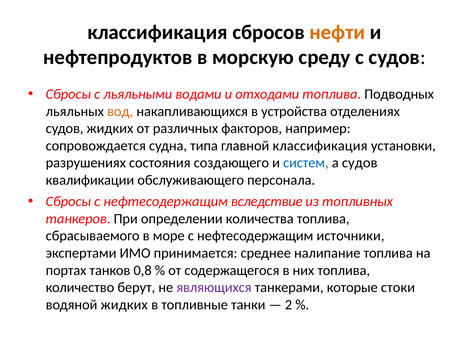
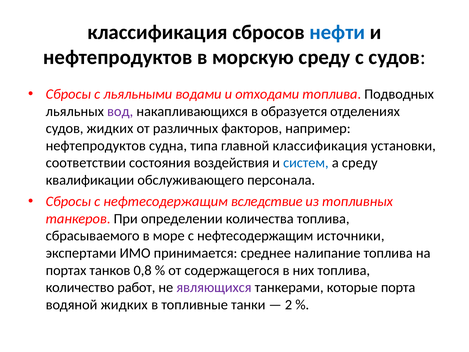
нефти colour: orange -> blue
вод colour: orange -> purple
устройства: устройства -> образуется
сопровождается at (96, 146): сопровождается -> нефтепродуктов
разрушениях: разрушениях -> соответствии
создающего: создающего -> воздействия
а судов: судов -> среду
берут: берут -> работ
стоки: стоки -> порта
